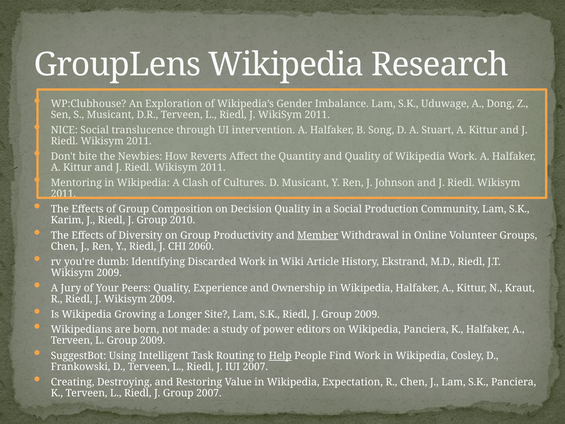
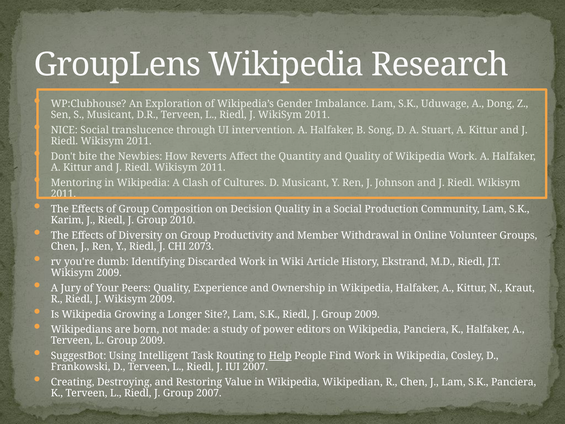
Member underline: present -> none
2060: 2060 -> 2073
Expectation: Expectation -> Wikipedian
